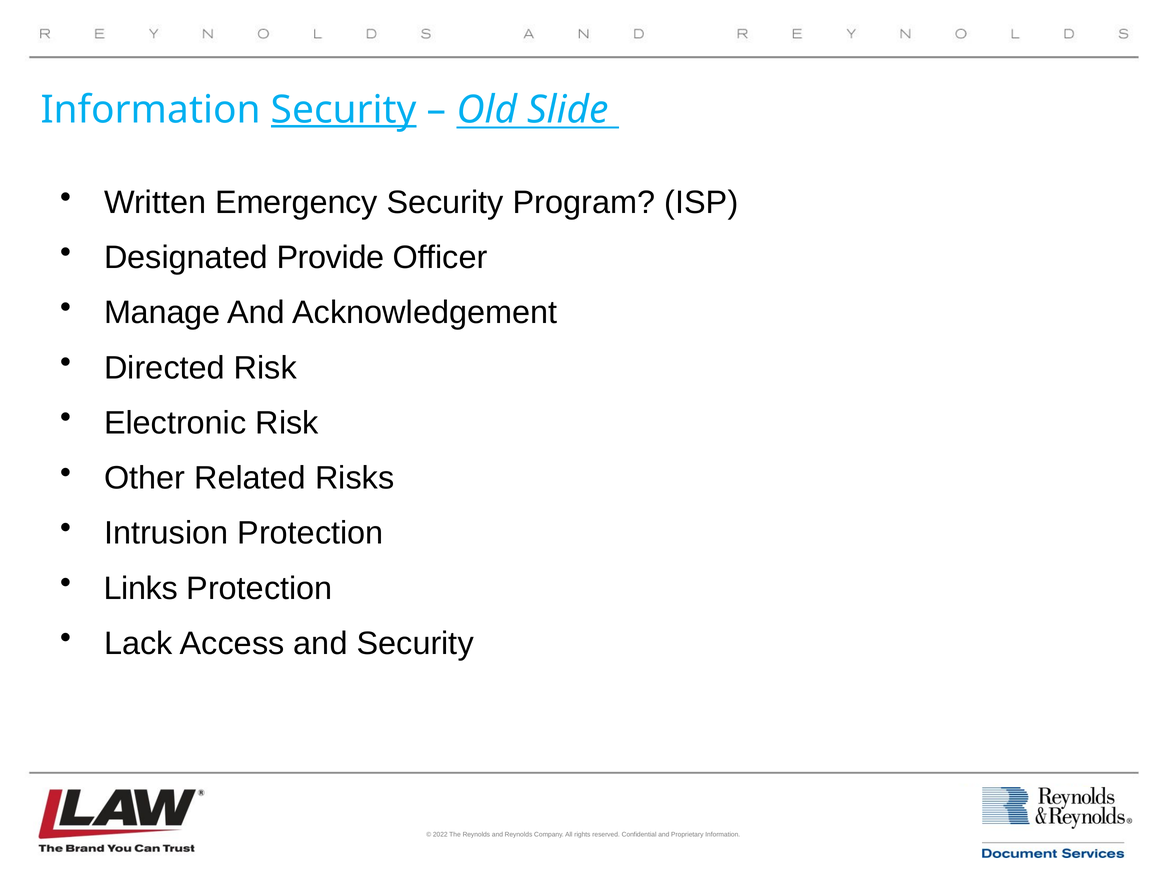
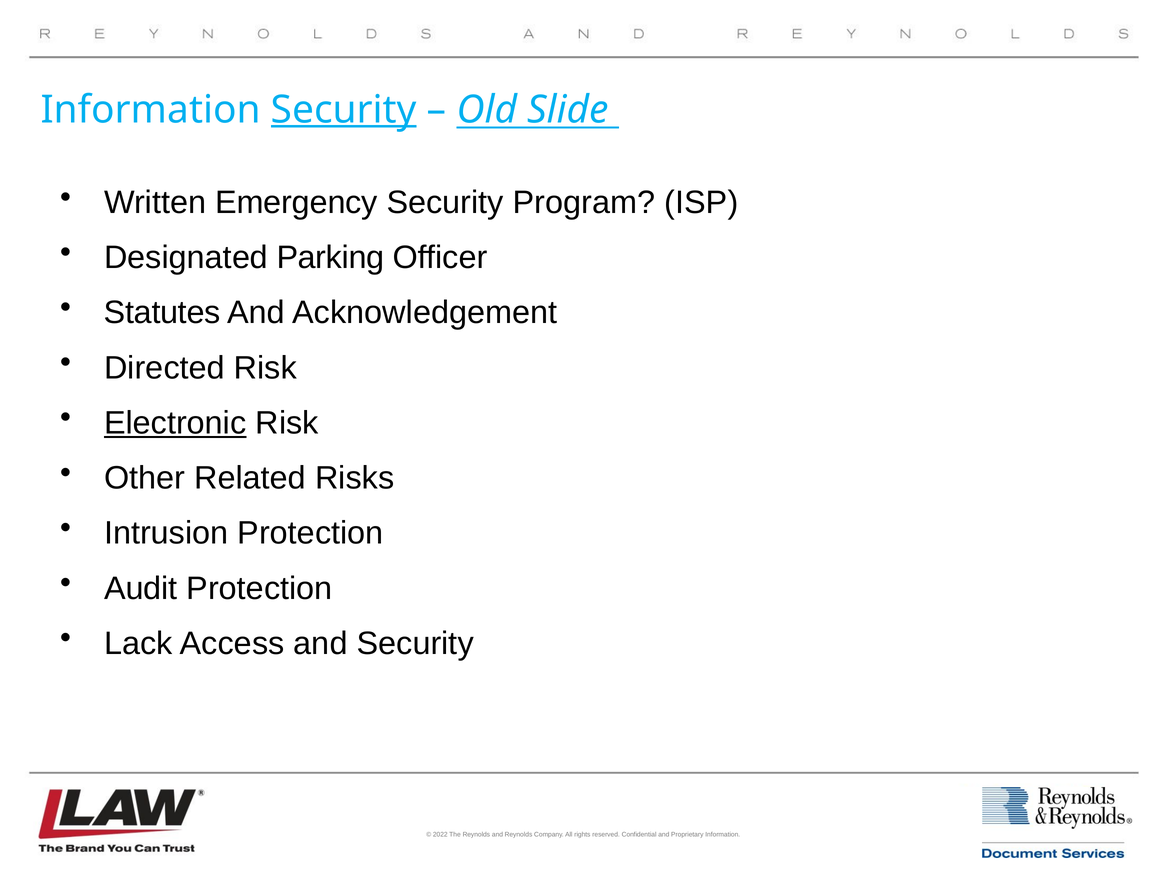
Provide: Provide -> Parking
Manage: Manage -> Statutes
Electronic underline: none -> present
Links: Links -> Audit
